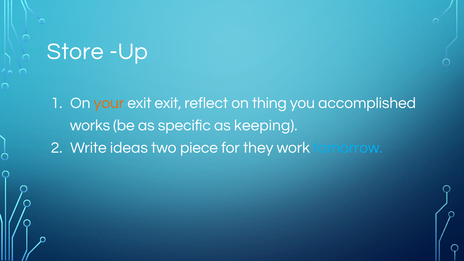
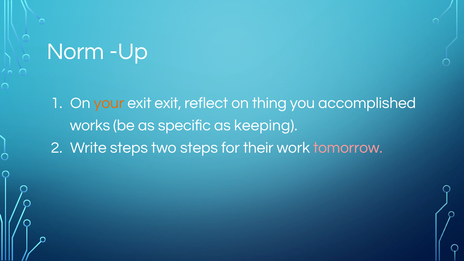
Store: Store -> Norm
Write ideas: ideas -> steps
two piece: piece -> steps
they: they -> their
tomorrow colour: light blue -> pink
